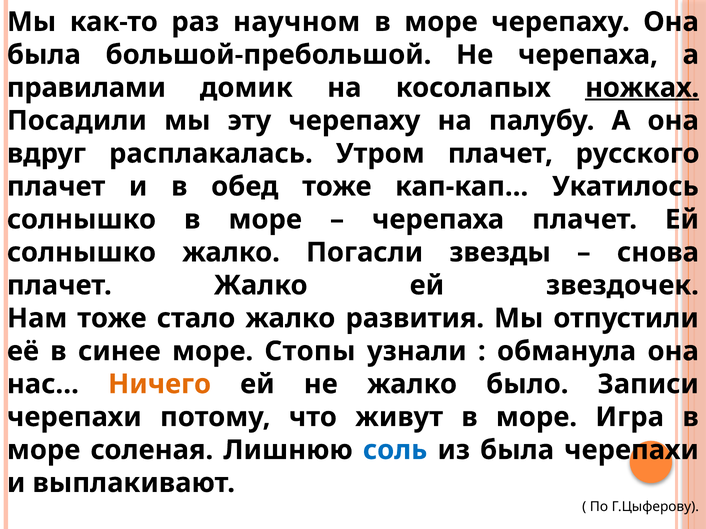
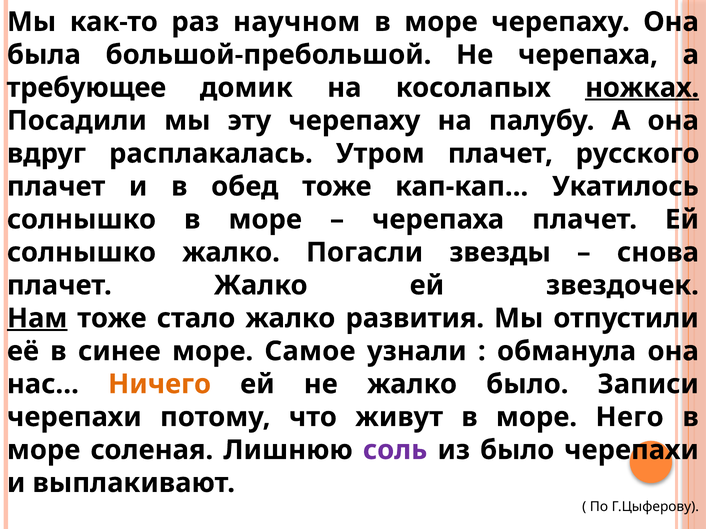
правилами: правилами -> требующее
Нам underline: none -> present
Стопы: Стопы -> Самое
Игра: Игра -> Него
соль colour: blue -> purple
из была: была -> было
